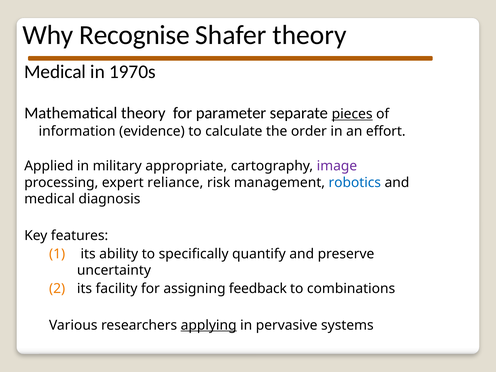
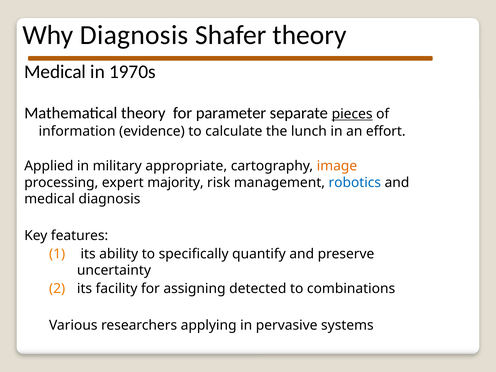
Why Recognise: Recognise -> Diagnosis
order: order -> lunch
image colour: purple -> orange
reliance: reliance -> majority
feedback: feedback -> detected
applying underline: present -> none
